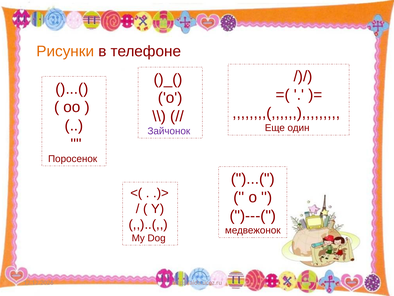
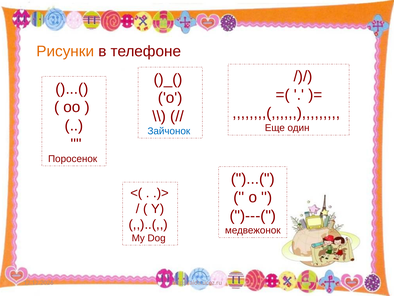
Зайчонок colour: purple -> blue
